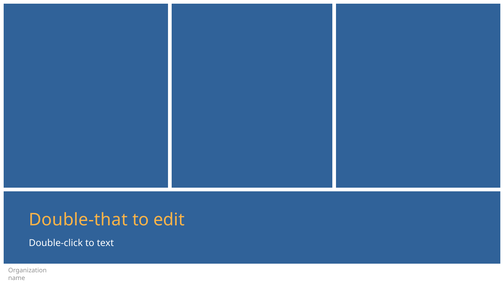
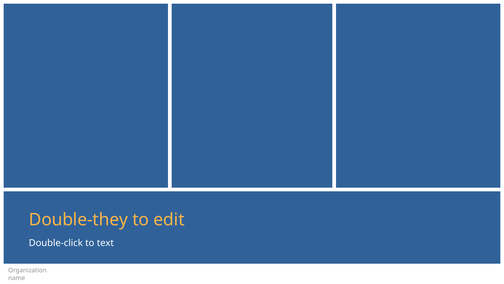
Double-that: Double-that -> Double-they
